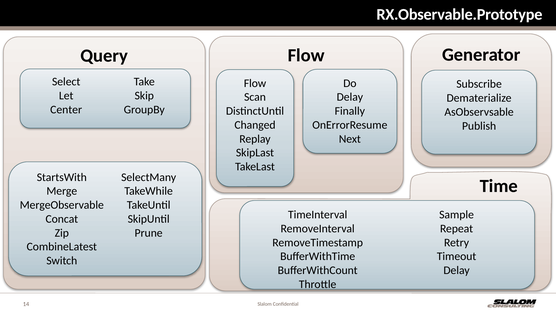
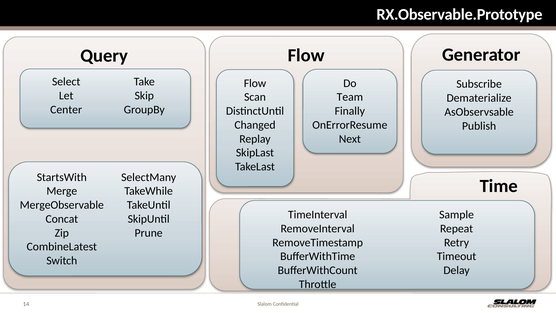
Delay at (350, 97): Delay -> Team
